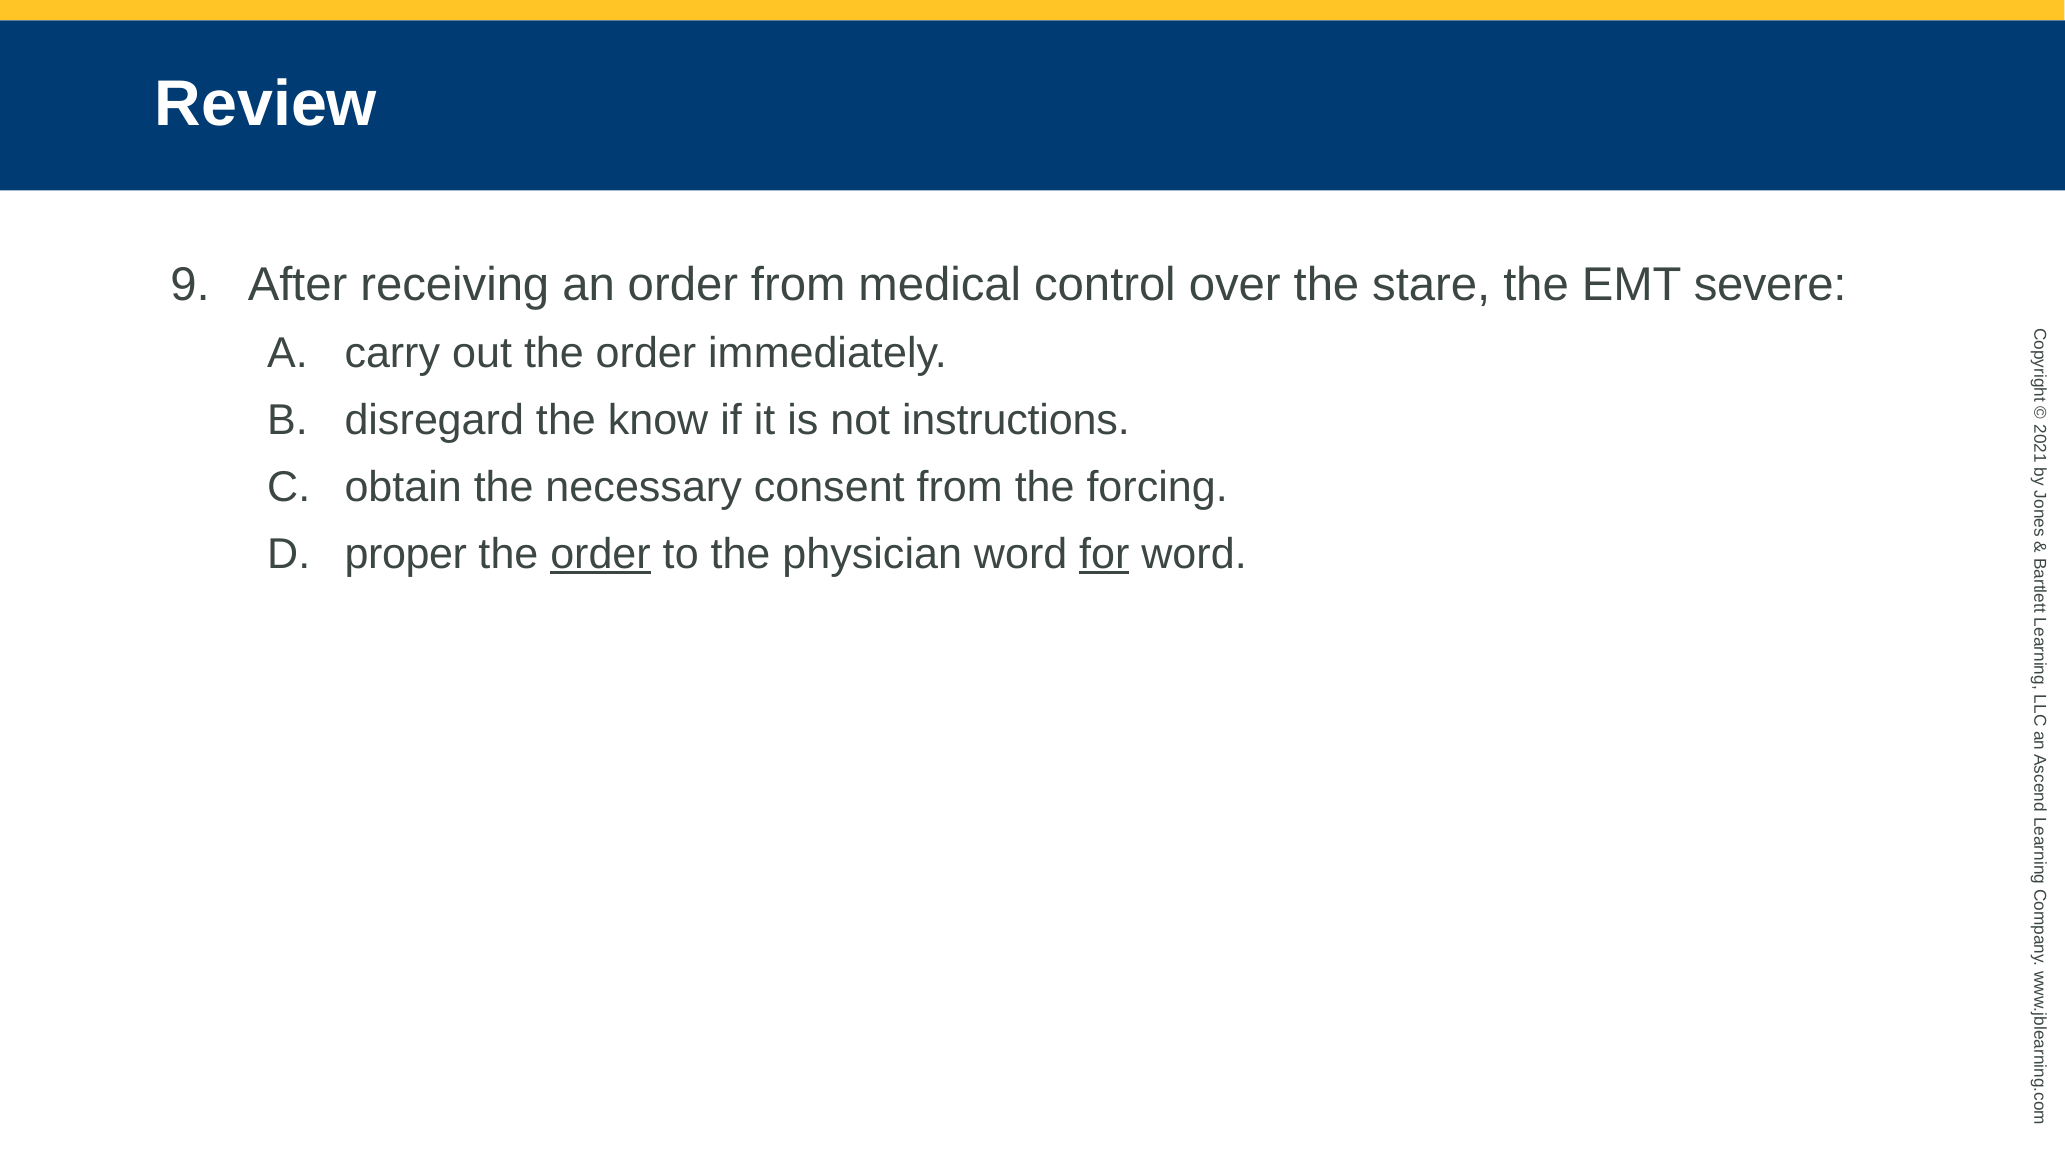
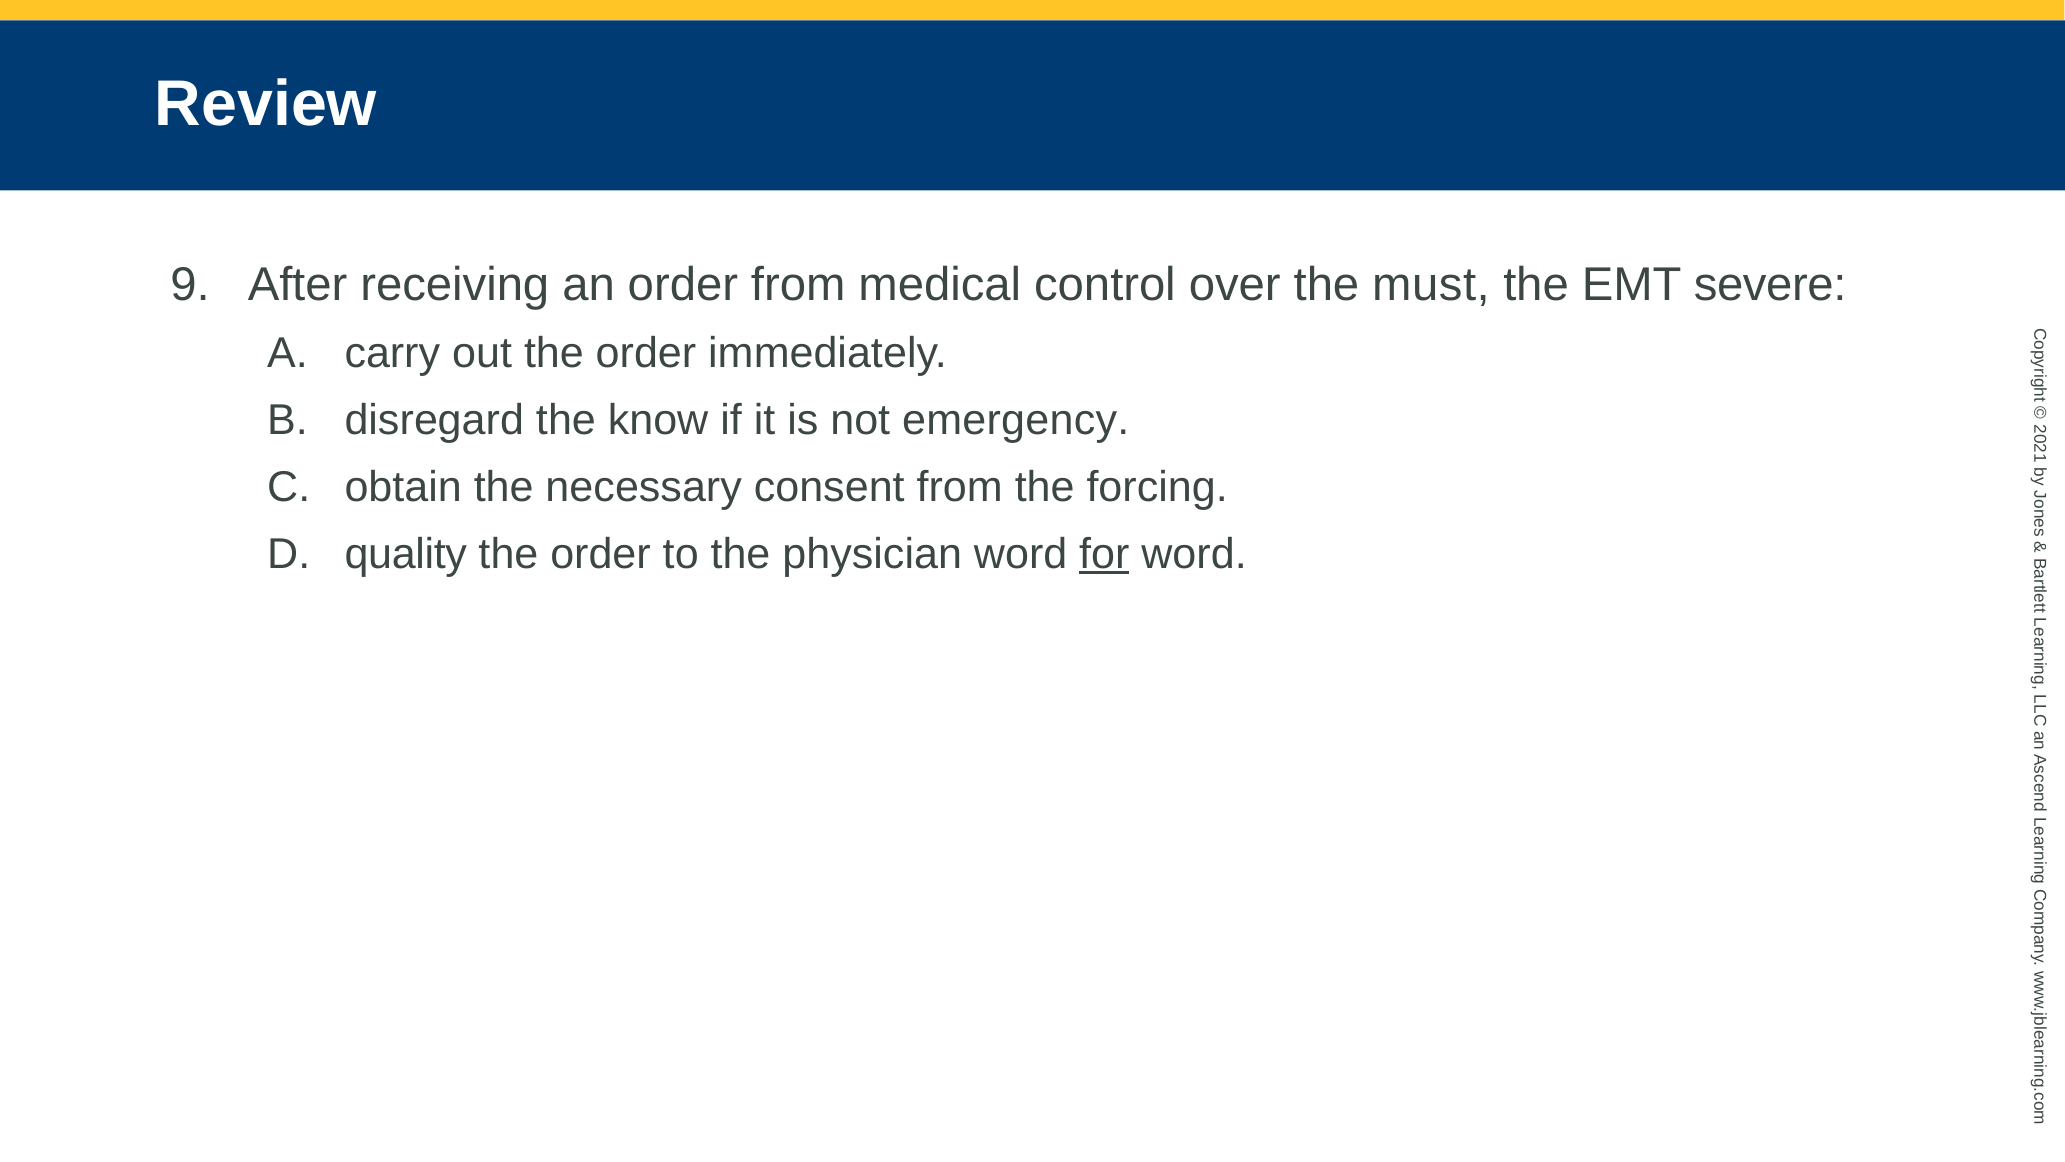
stare: stare -> must
instructions: instructions -> emergency
proper: proper -> quality
order at (601, 554) underline: present -> none
